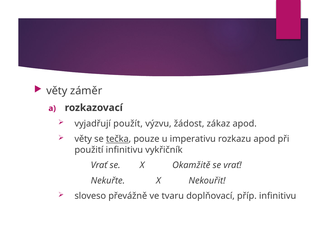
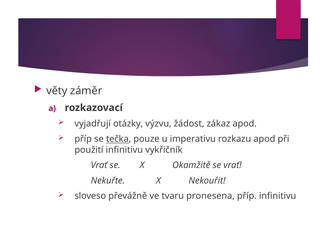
použít: použít -> otázky
věty at (83, 139): věty -> příp
doplňovací: doplňovací -> pronesena
